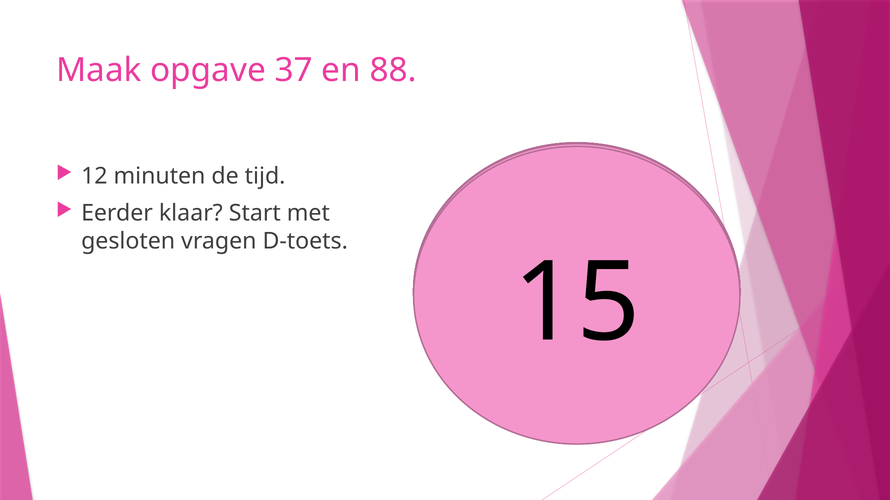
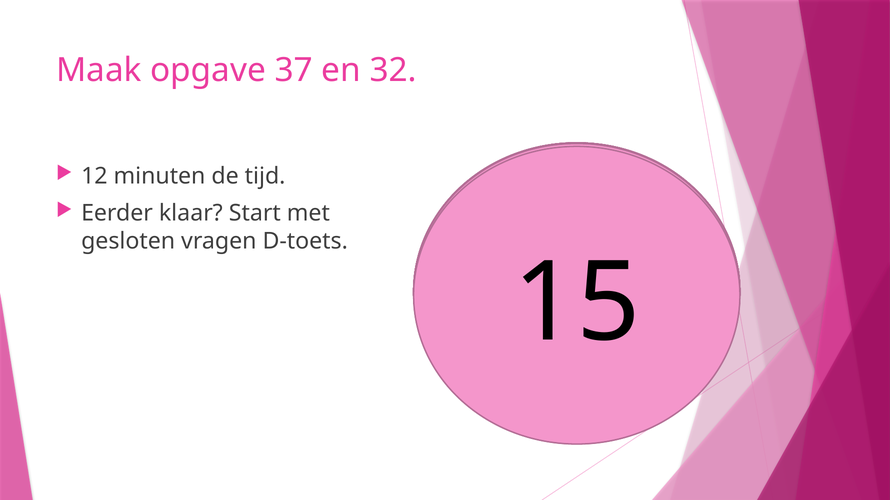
88: 88 -> 32
